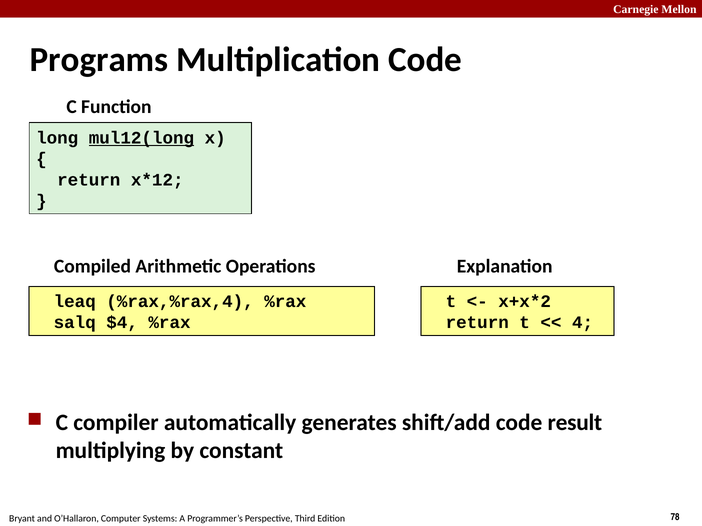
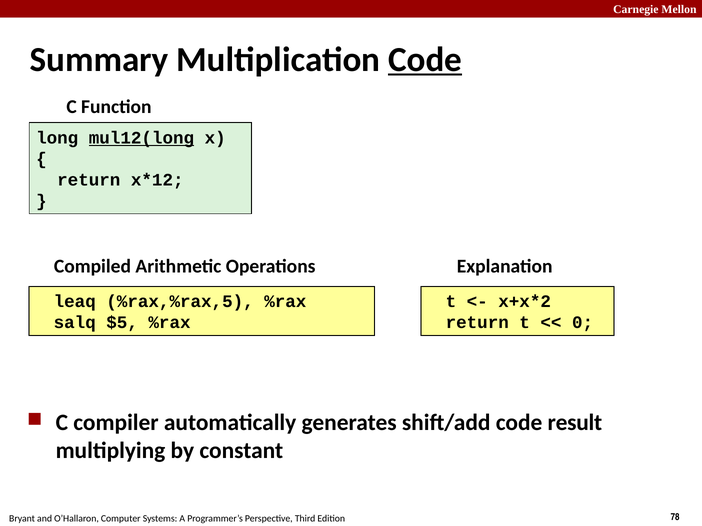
Programs: Programs -> Summary
Code at (425, 60) underline: none -> present
%rax,%rax,4: %rax,%rax,4 -> %rax,%rax,5
$4: $4 -> $5
4: 4 -> 0
